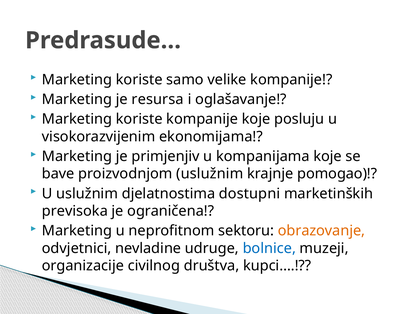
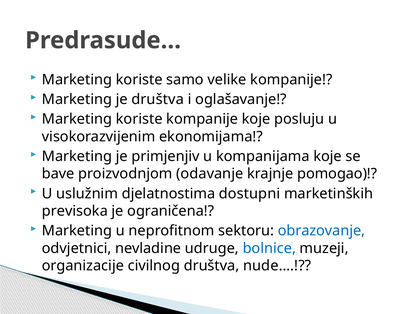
je resursa: resursa -> društva
proizvodnjom uslužnim: uslužnim -> odavanje
obrazovanje colour: orange -> blue
kupci…: kupci… -> nude…
